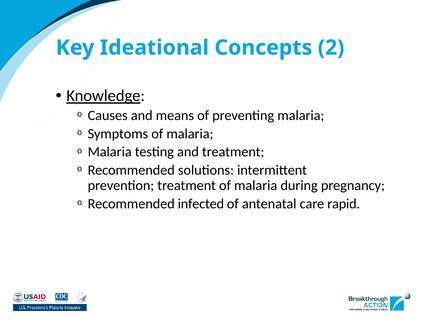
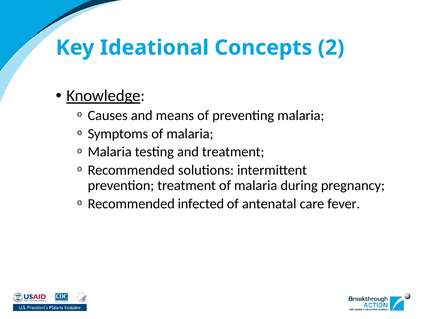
rapid: rapid -> fever
